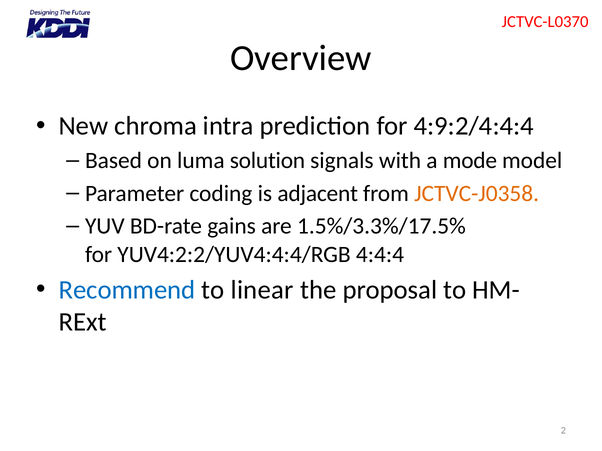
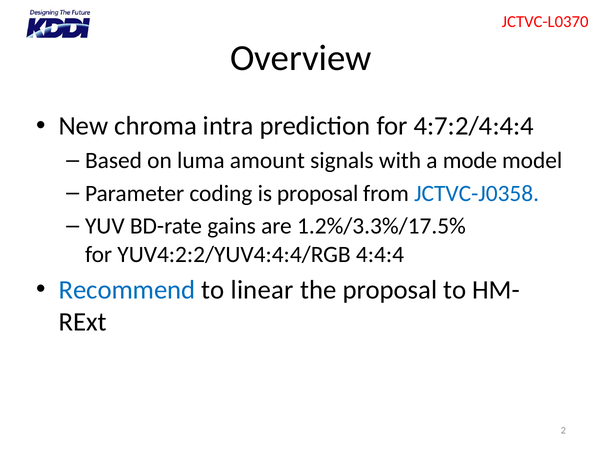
4:9:2/4:4:4: 4:9:2/4:4:4 -> 4:7:2/4:4:4
solution: solution -> amount
is adjacent: adjacent -> proposal
JCTVC-J0358 colour: orange -> blue
1.5%/3.3%/17.5%: 1.5%/3.3%/17.5% -> 1.2%/3.3%/17.5%
